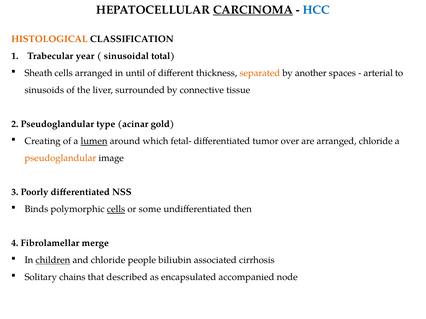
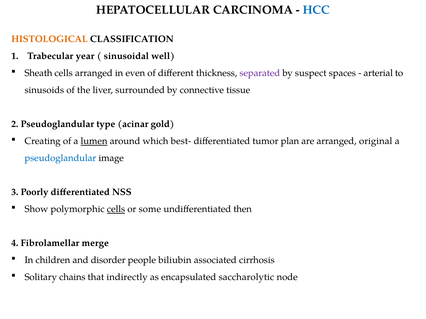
CARCINOMA underline: present -> none
total: total -> well
until: until -> even
separated colour: orange -> purple
another: another -> suspect
fetal-: fetal- -> best-
over: over -> plan
arranged chloride: chloride -> original
pseudoglandular at (60, 158) colour: orange -> blue
Binds: Binds -> Show
children underline: present -> none
and chloride: chloride -> disorder
described: described -> indirectly
accompanied: accompanied -> saccharolytic
